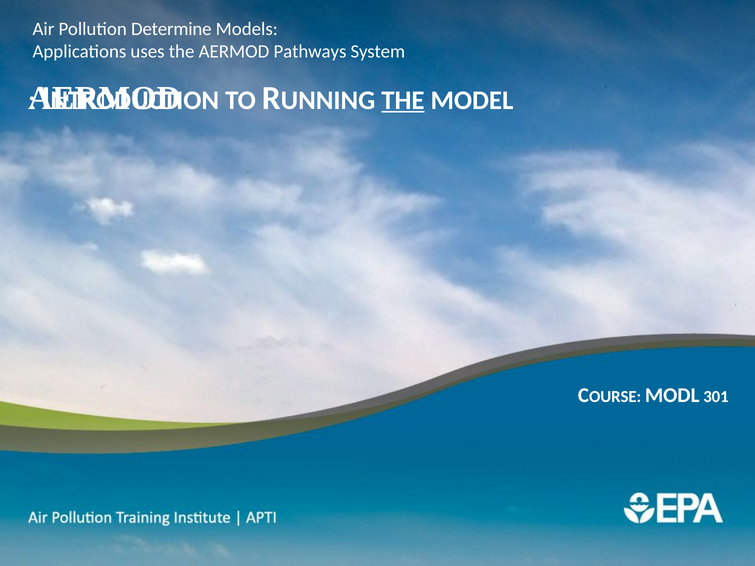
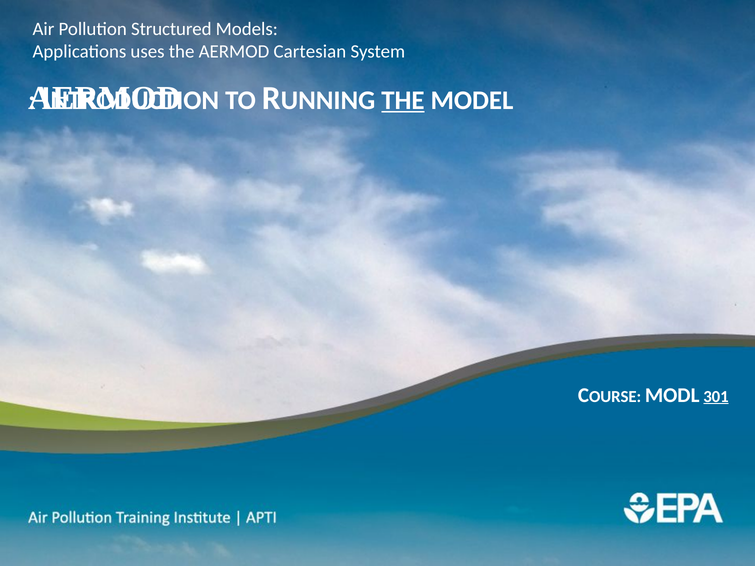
Determine: Determine -> Structured
Pathways: Pathways -> Cartesian
301 underline: none -> present
